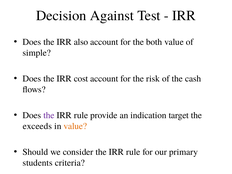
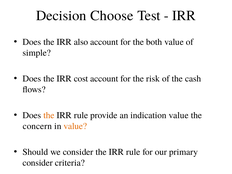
Against: Against -> Choose
the at (49, 115) colour: purple -> orange
indication target: target -> value
exceeds: exceeds -> concern
students at (38, 163): students -> consider
